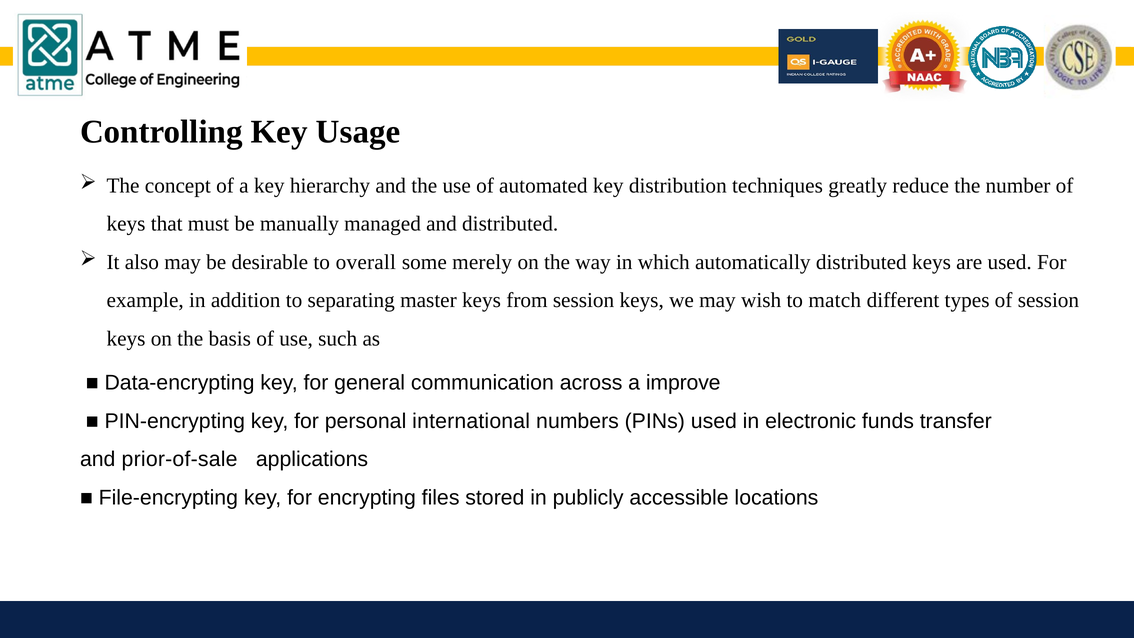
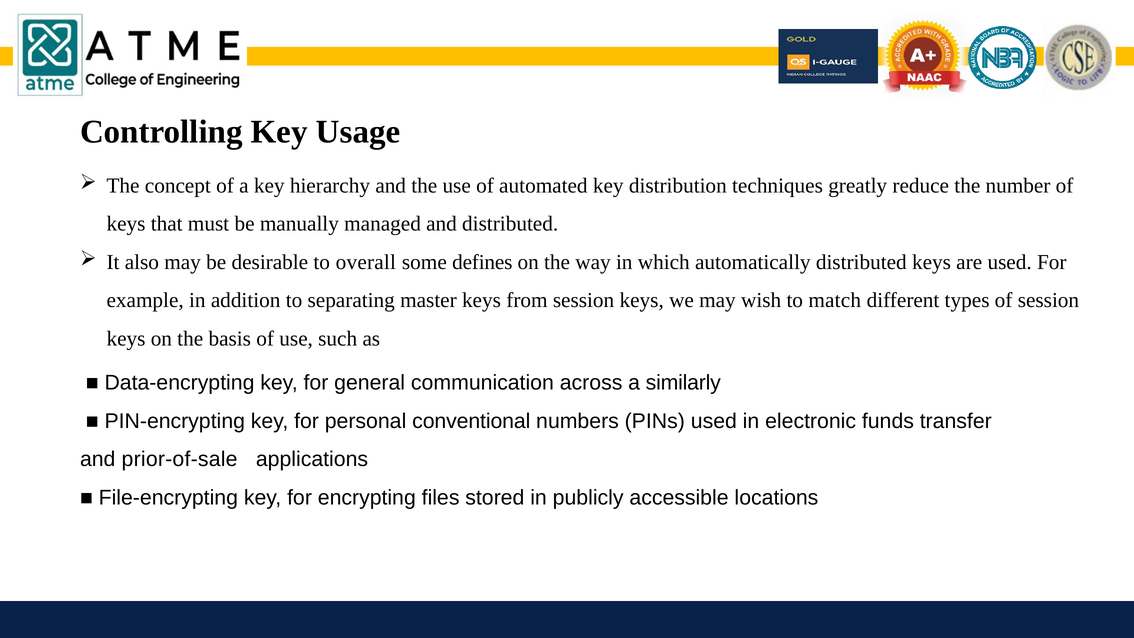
merely: merely -> defines
improve: improve -> similarly
international: international -> conventional
